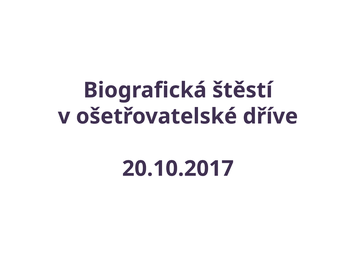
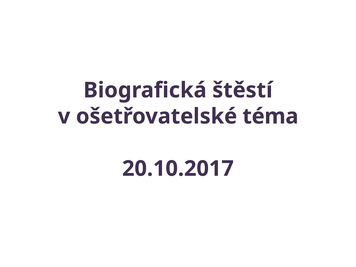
dříve: dříve -> téma
